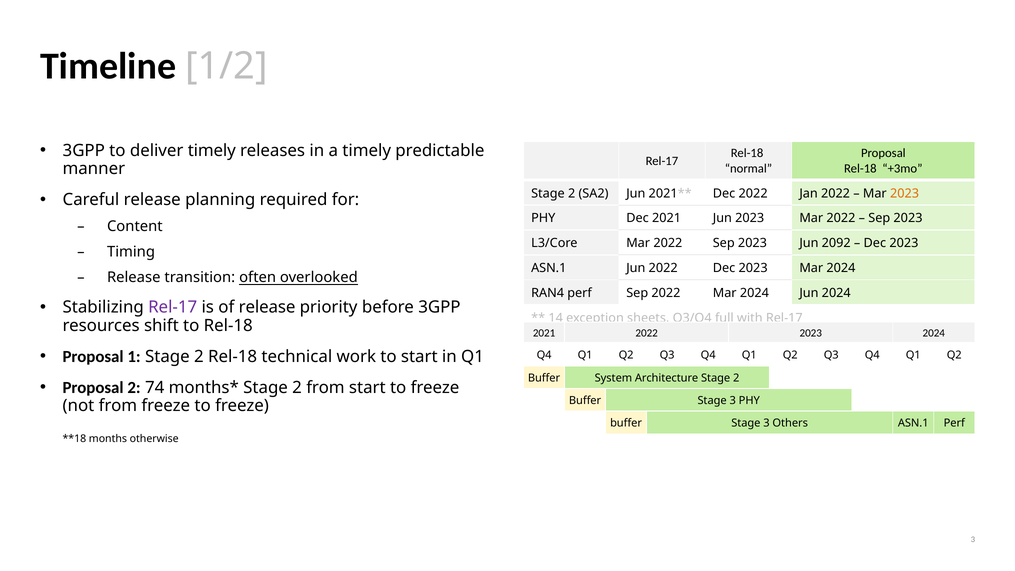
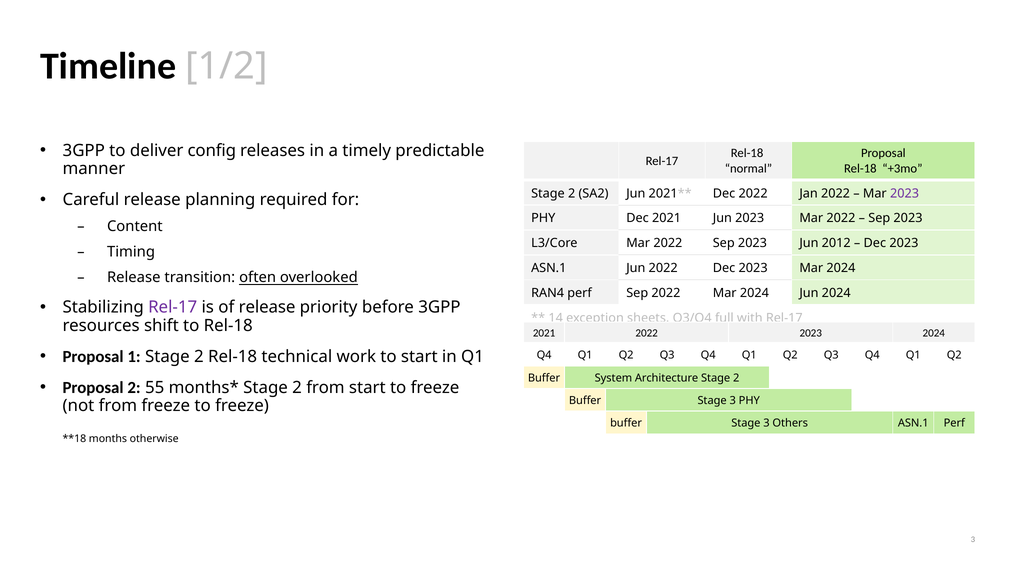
deliver timely: timely -> config
2023 at (905, 193) colour: orange -> purple
2092: 2092 -> 2012
74: 74 -> 55
